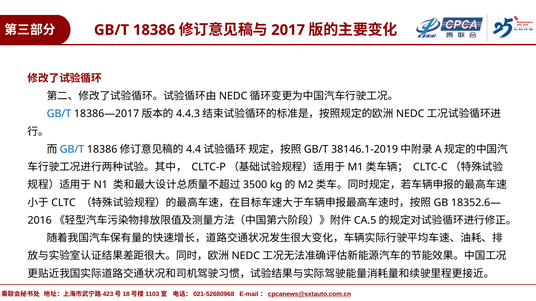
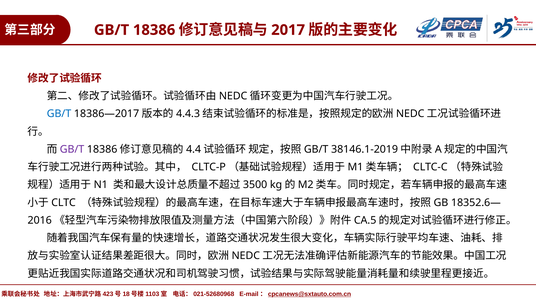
GB/T at (72, 150) colour: blue -> purple
